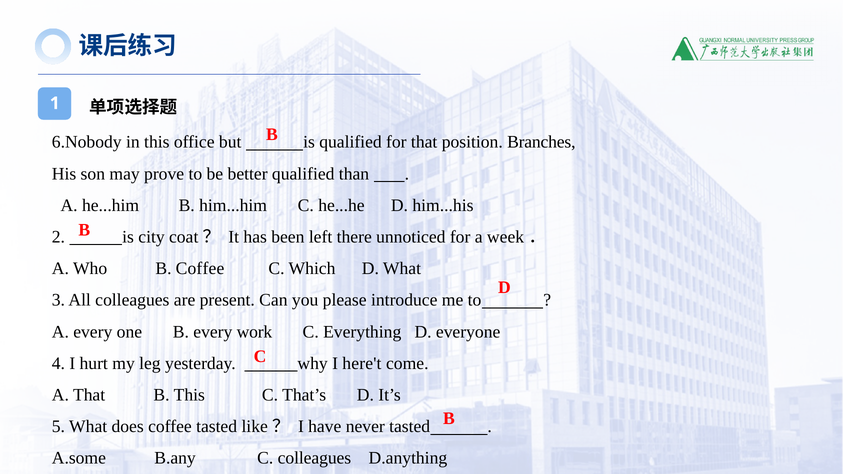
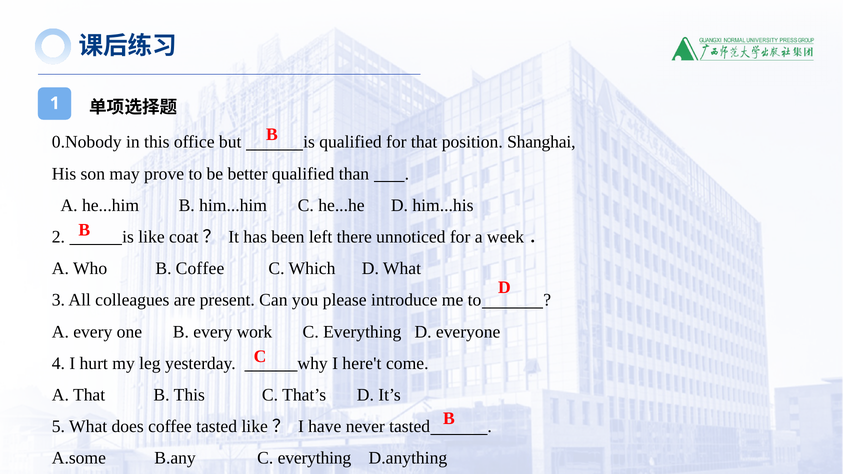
6.Nobody: 6.Nobody -> 0.Nobody
Branches: Branches -> Shanghai
is city: city -> like
B.any C colleagues: colleagues -> everything
